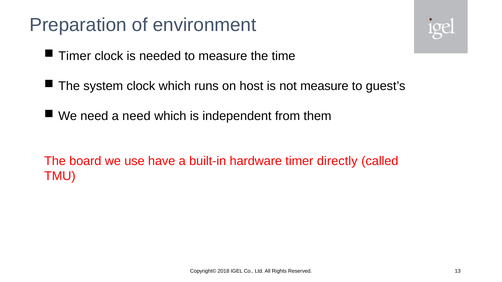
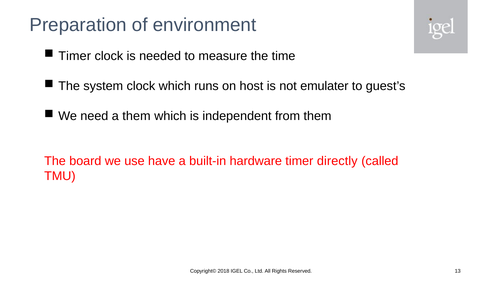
not measure: measure -> emulater
a need: need -> them
